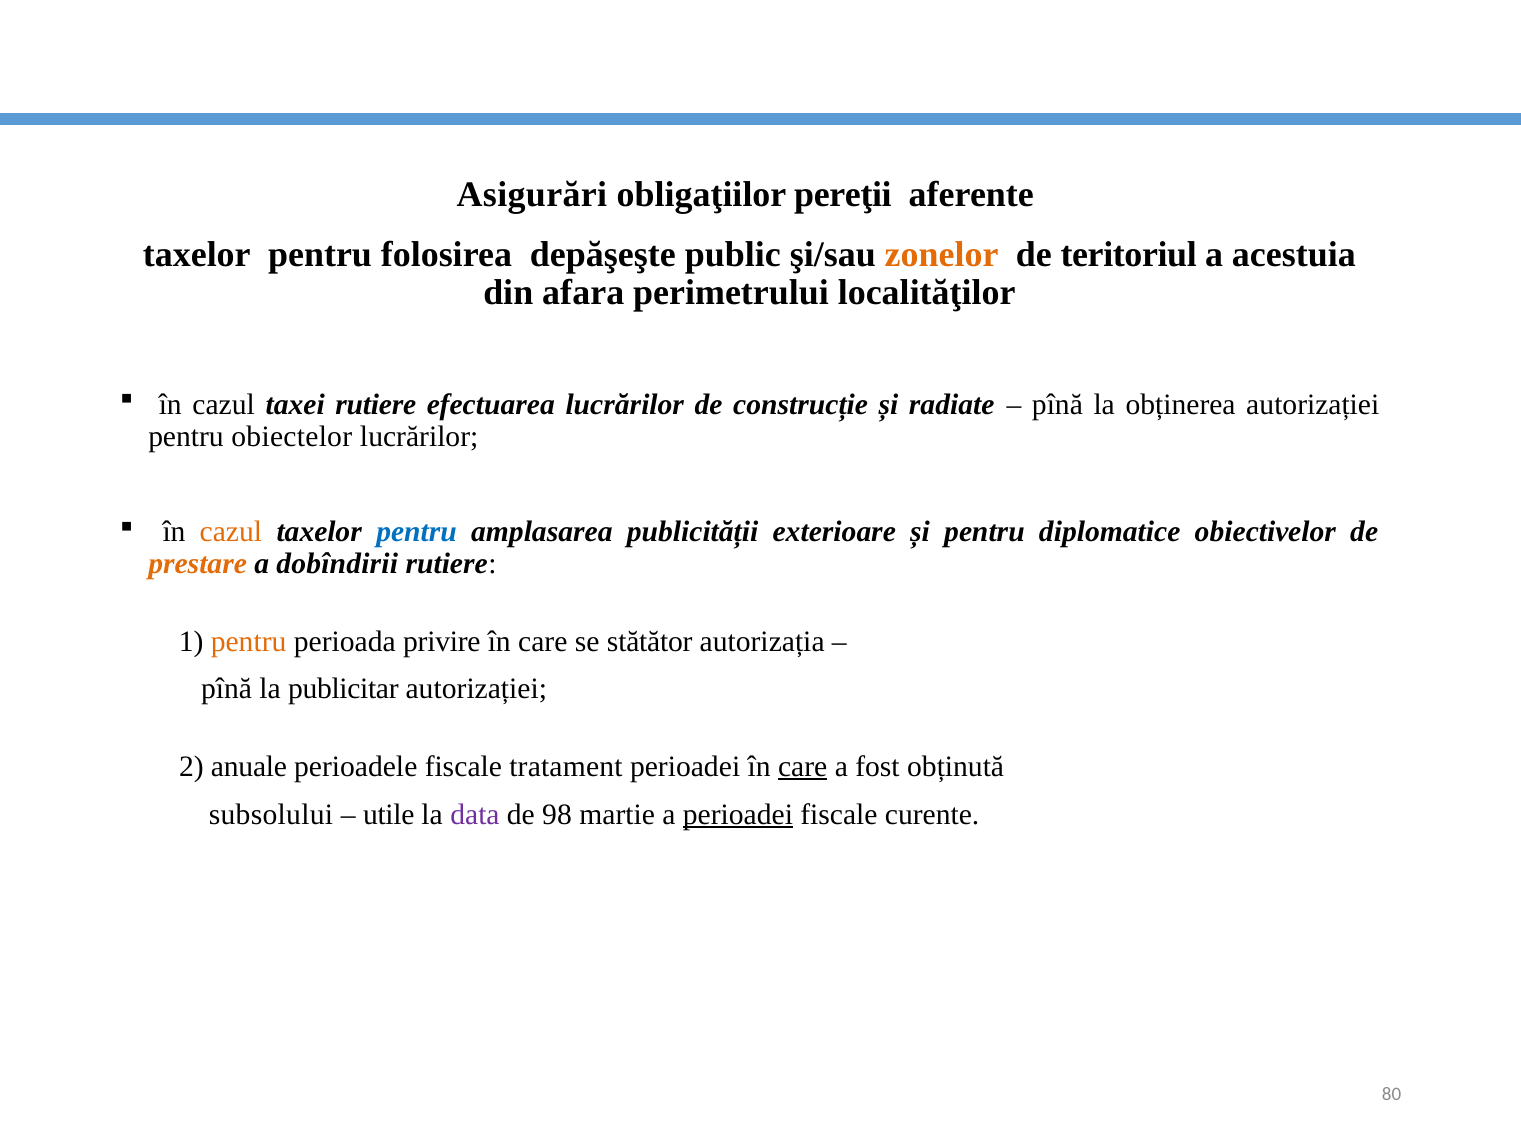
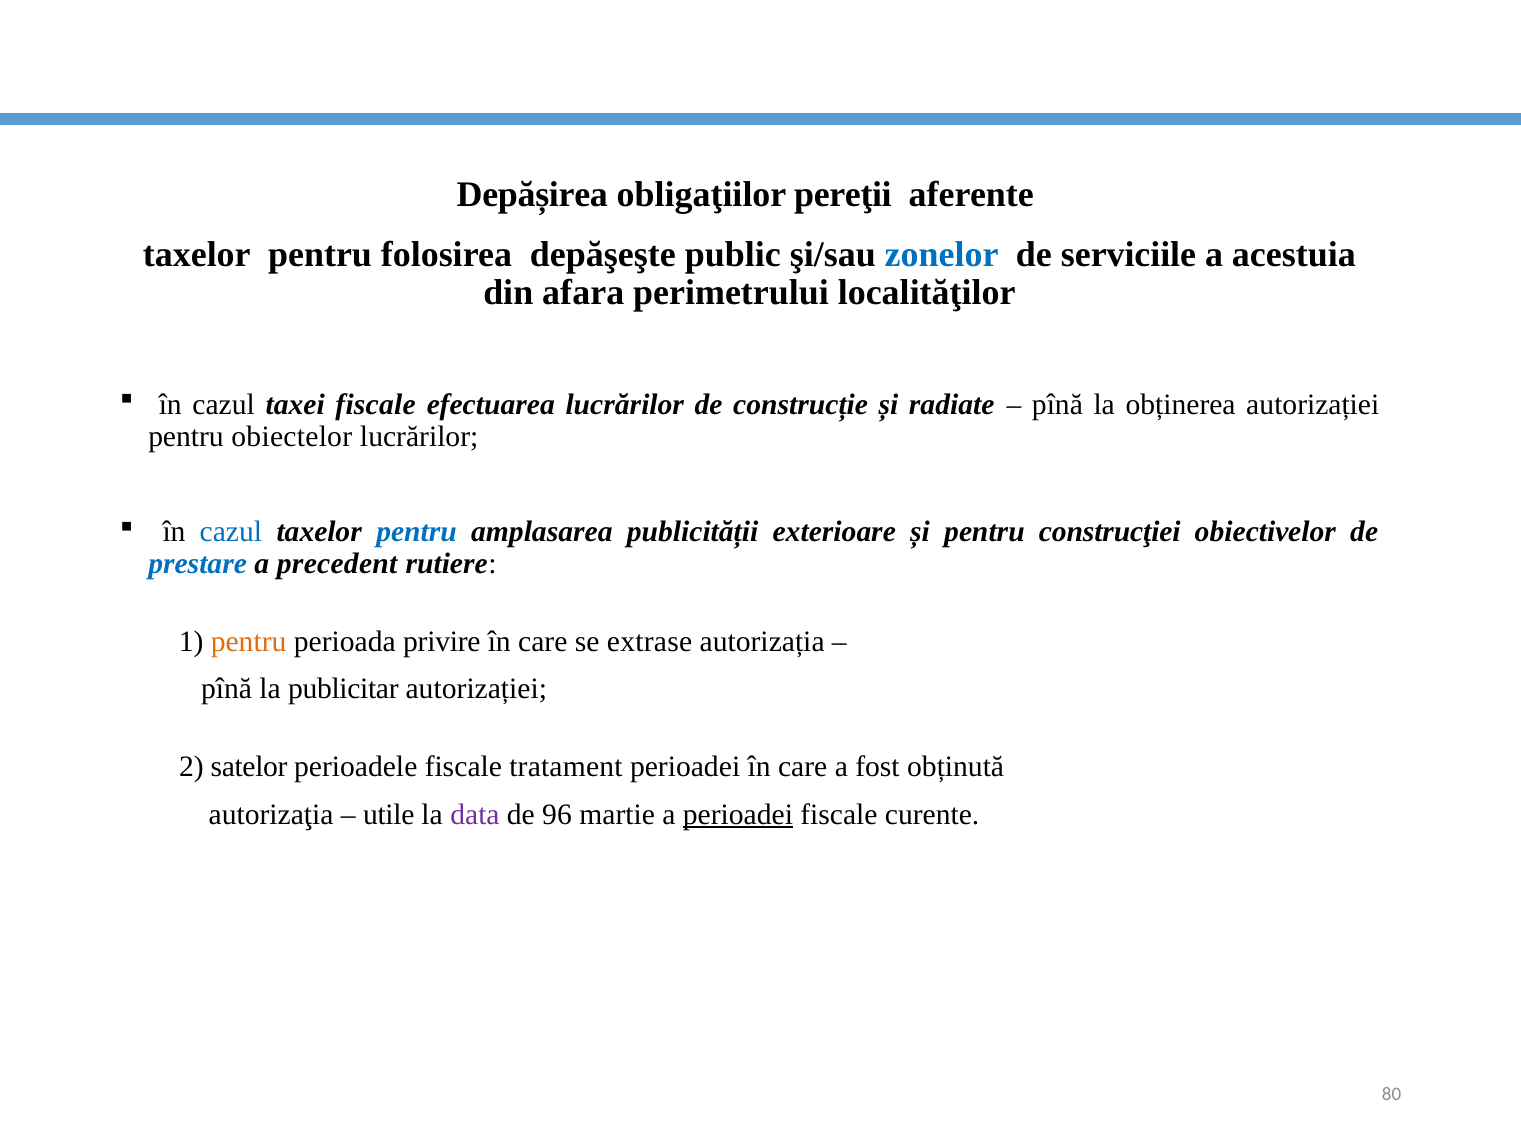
Asigurări: Asigurări -> Depășirea
zonelor colour: orange -> blue
teritoriul: teritoriul -> serviciile
taxei rutiere: rutiere -> fiscale
cazul at (231, 532) colour: orange -> blue
diplomatice: diplomatice -> construcţiei
prestare colour: orange -> blue
dobîndirii: dobîndirii -> precedent
stătător: stătător -> extrase
anuale: anuale -> satelor
care at (803, 766) underline: present -> none
subsolului: subsolului -> autorizaţia
98: 98 -> 96
